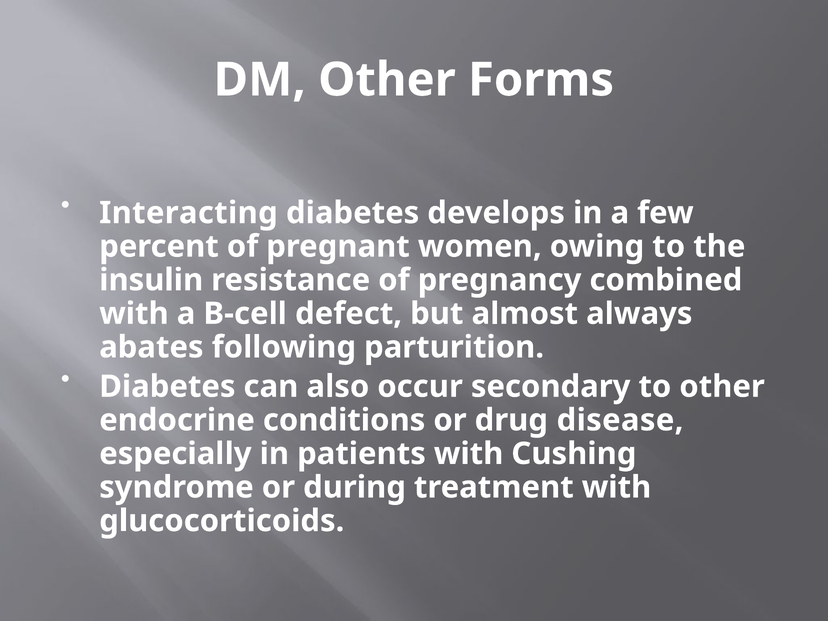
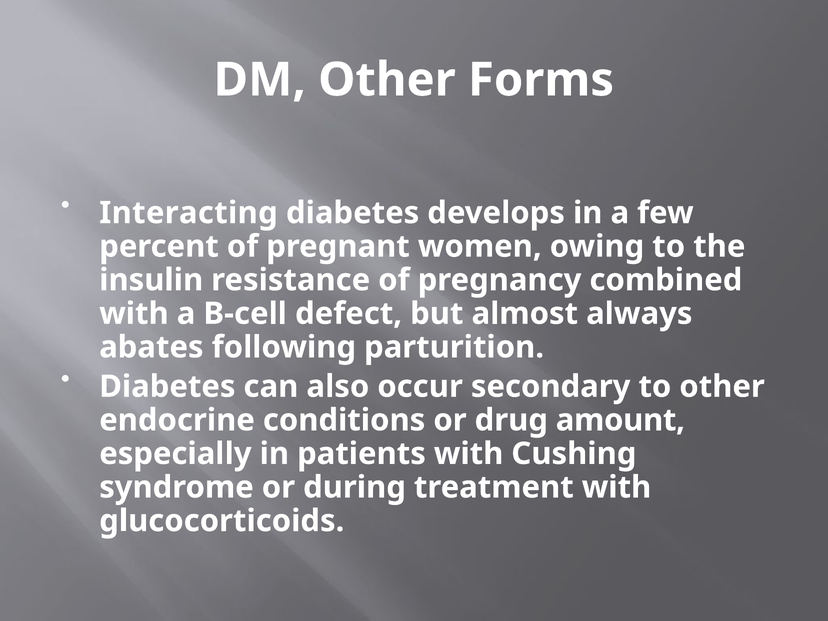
disease: disease -> amount
